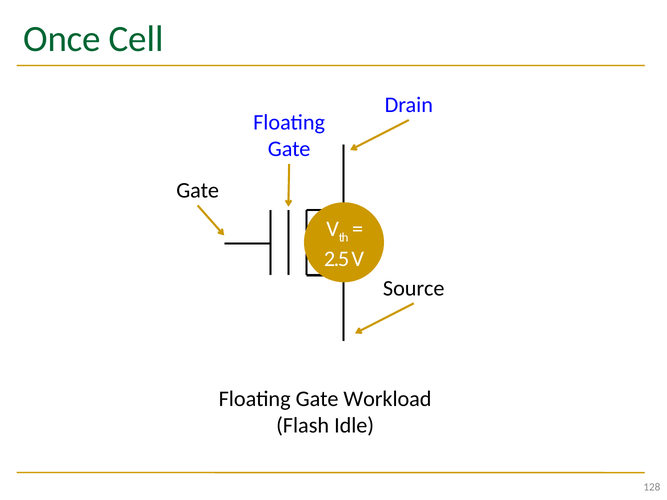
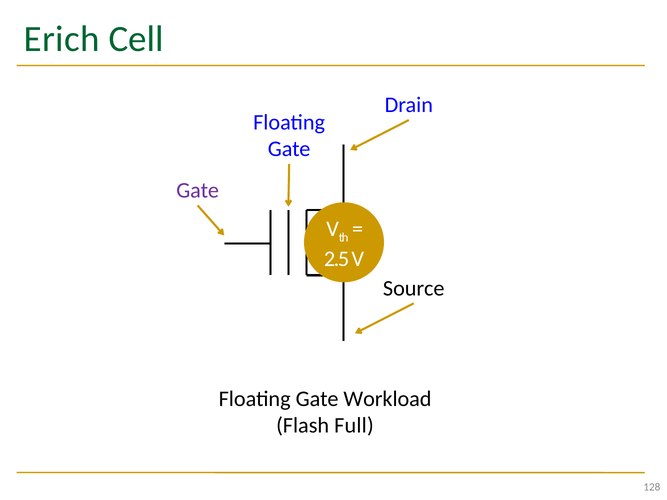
Once: Once -> Erich
Gate at (198, 190) colour: black -> purple
Idle: Idle -> Full
